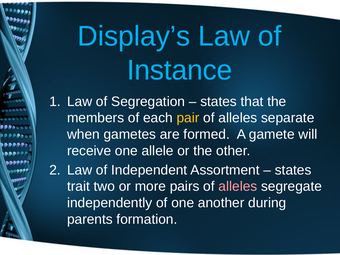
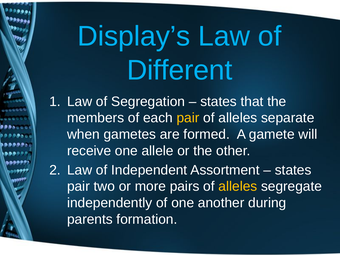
Instance: Instance -> Different
trait at (78, 186): trait -> pair
alleles at (238, 186) colour: pink -> yellow
